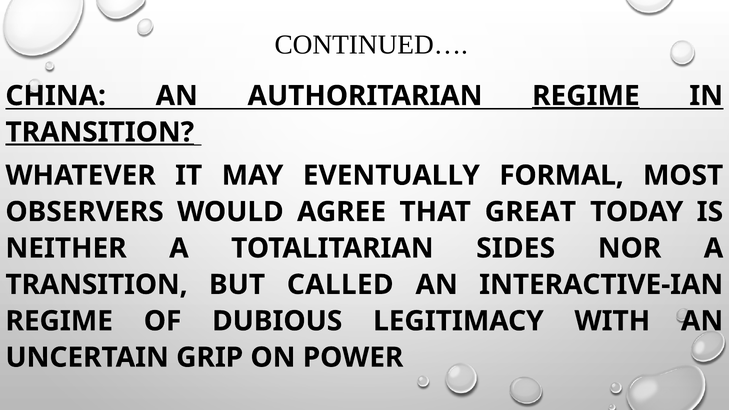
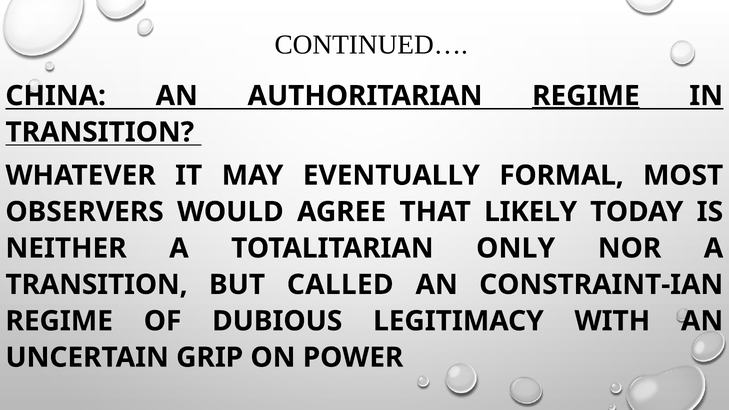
TRANSITION at (100, 132) underline: present -> none
GREAT: GREAT -> LIKELY
SIDES: SIDES -> ONLY
INTERACTIVE-IAN: INTERACTIVE-IAN -> CONSTRAINT-IAN
